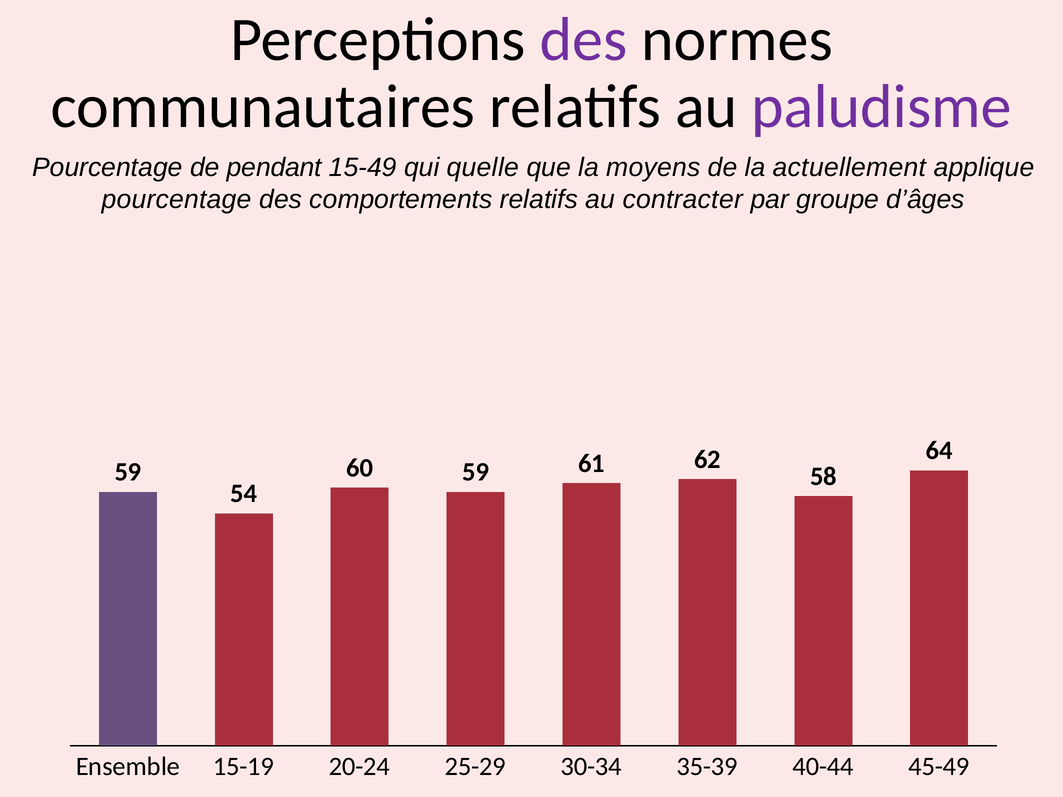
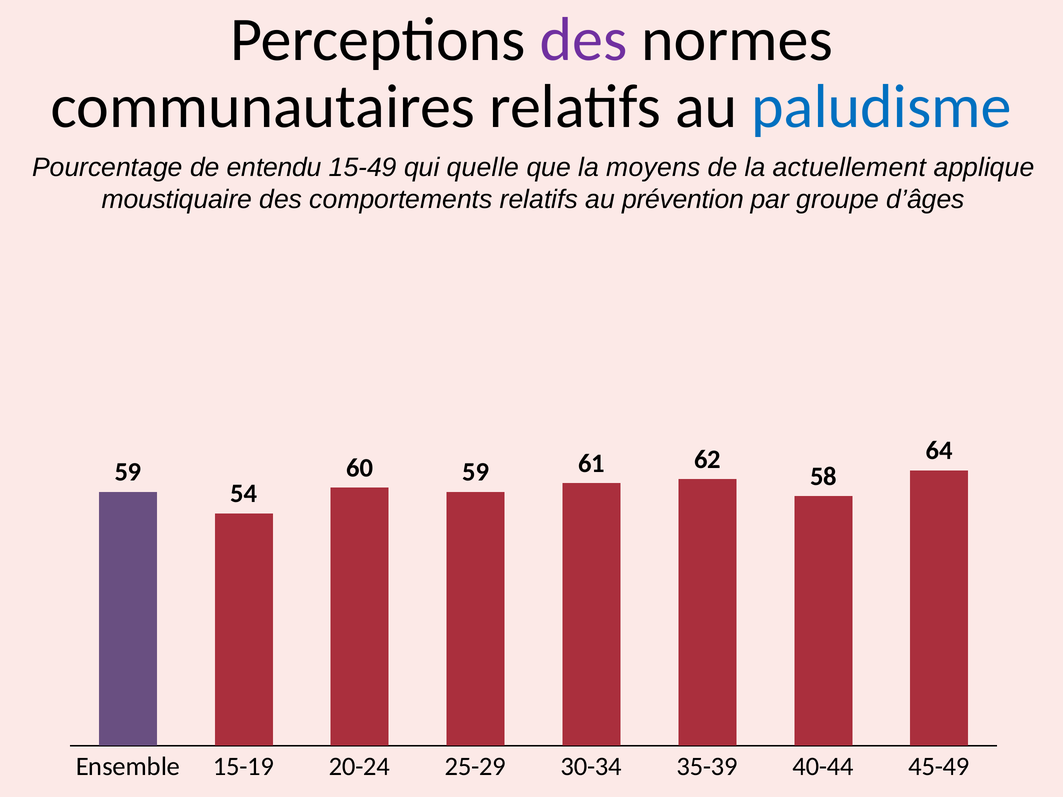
paludisme colour: purple -> blue
pendant: pendant -> entendu
pourcentage at (177, 200): pourcentage -> moustiquaire
contracter: contracter -> prévention
